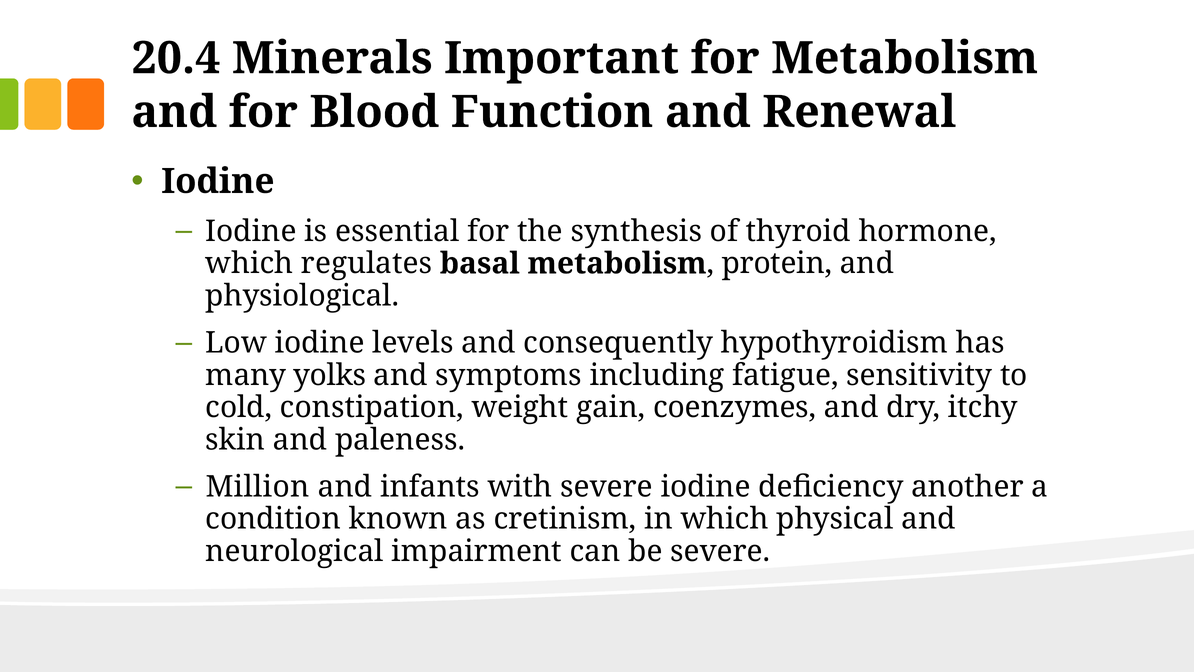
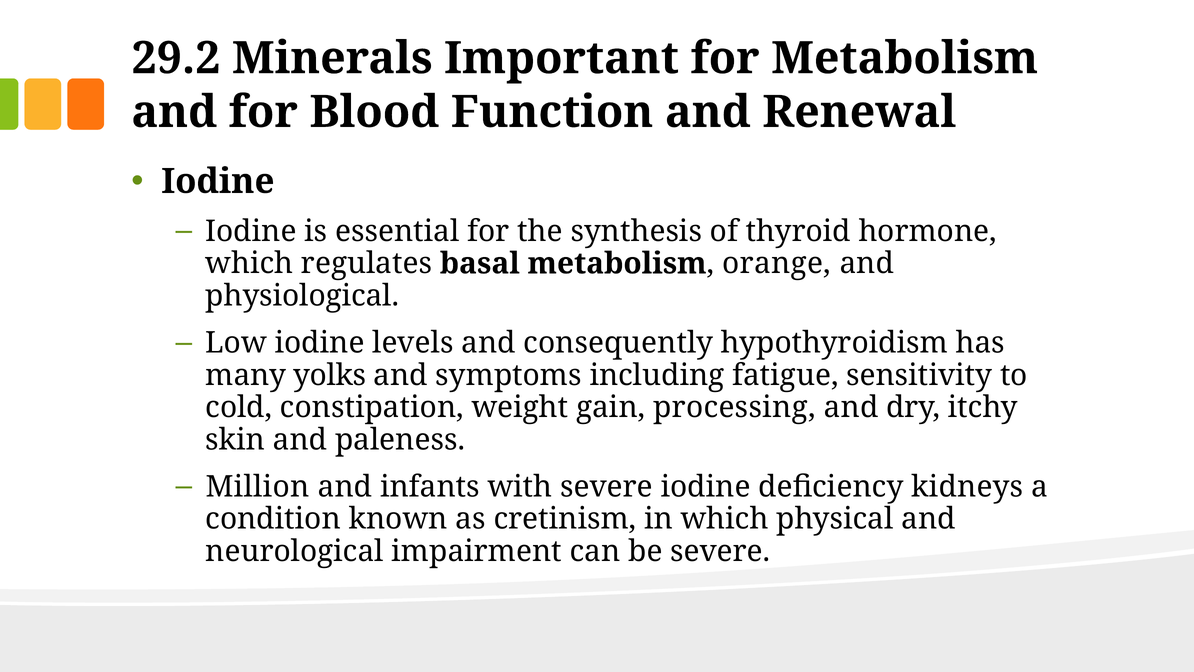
20.4: 20.4 -> 29.2
protein: protein -> orange
coenzymes: coenzymes -> processing
another: another -> kidneys
